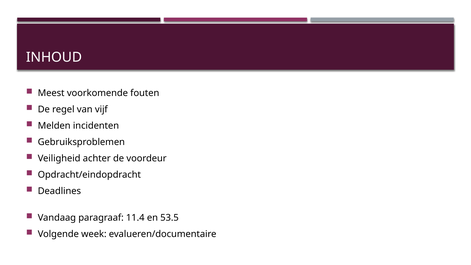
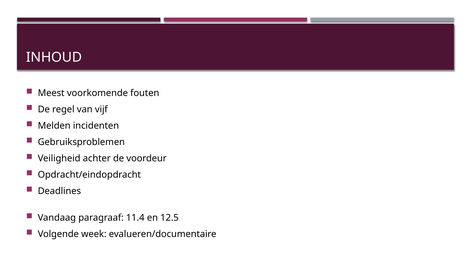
53.5: 53.5 -> 12.5
